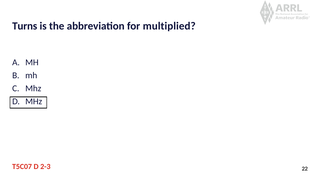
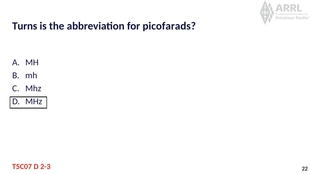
multiplied: multiplied -> picofarads
